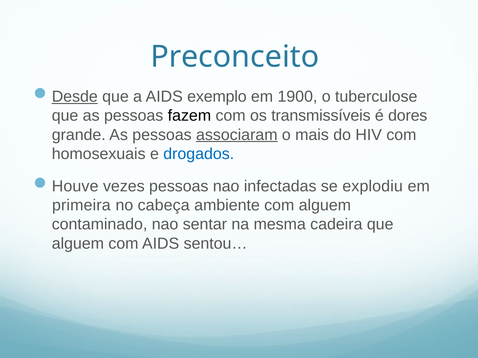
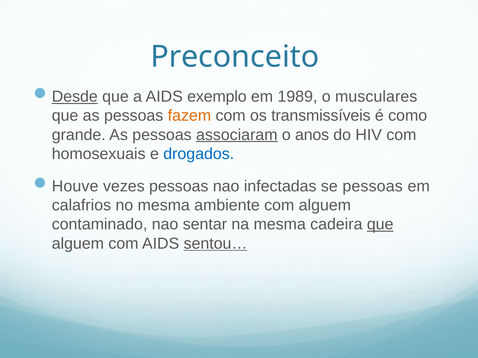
1900: 1900 -> 1989
tuberculose: tuberculose -> musculares
fazem colour: black -> orange
dores: dores -> como
mais: mais -> anos
se explodiu: explodiu -> pessoas
primeira: primeira -> calafrios
no cabeça: cabeça -> mesma
que at (380, 225) underline: none -> present
sentou… underline: none -> present
